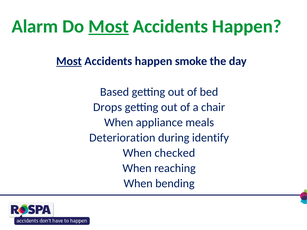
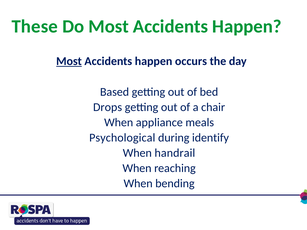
Alarm: Alarm -> These
Most at (109, 26) underline: present -> none
smoke: smoke -> occurs
Deterioration: Deterioration -> Psychological
checked: checked -> handrail
